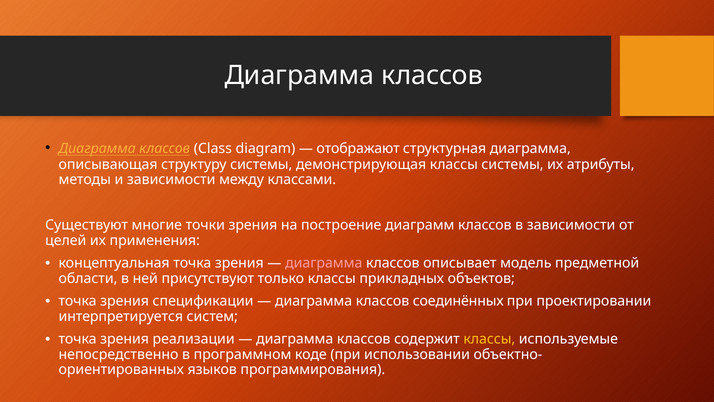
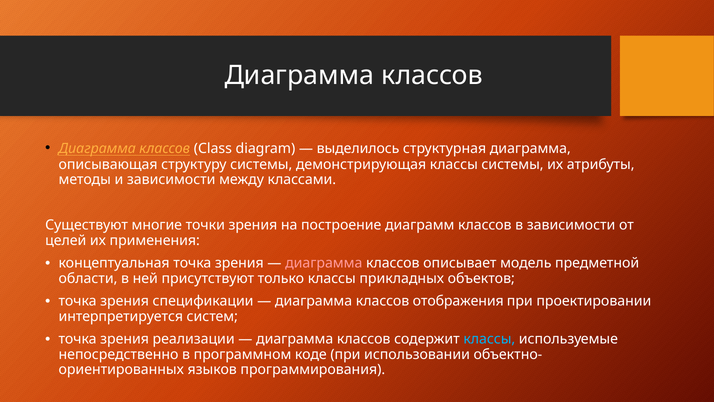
отображают: отображают -> выделилось
соединённых: соединённых -> отображения
классы at (489, 339) colour: yellow -> light blue
